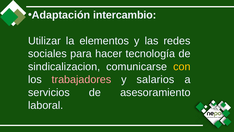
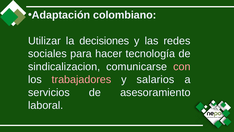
intercambio: intercambio -> colombiano
elementos: elementos -> decisiones
con colour: yellow -> pink
